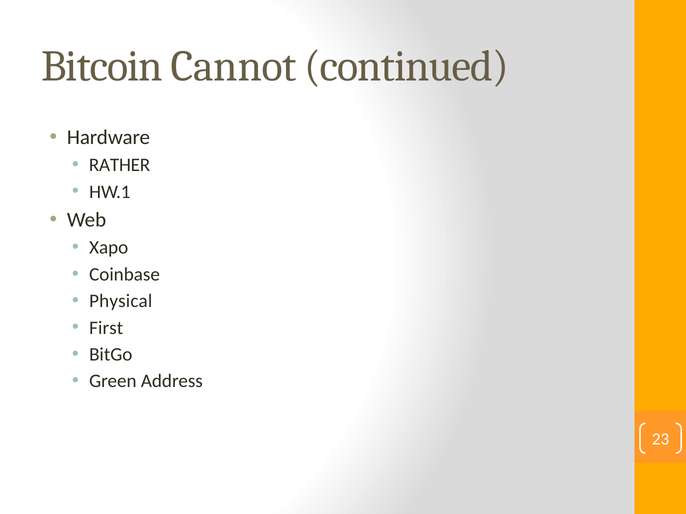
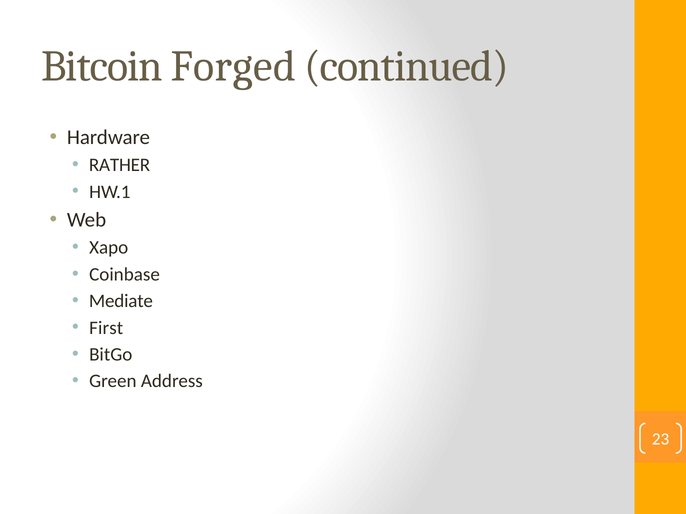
Cannot: Cannot -> Forged
Physical: Physical -> Mediate
